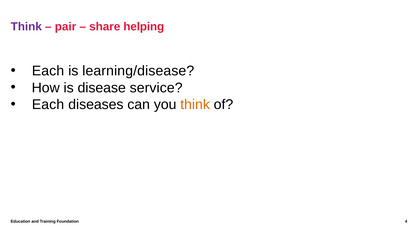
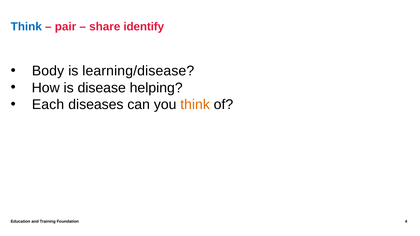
Think at (26, 27) colour: purple -> blue
helping: helping -> identify
Each at (48, 71): Each -> Body
service: service -> helping
